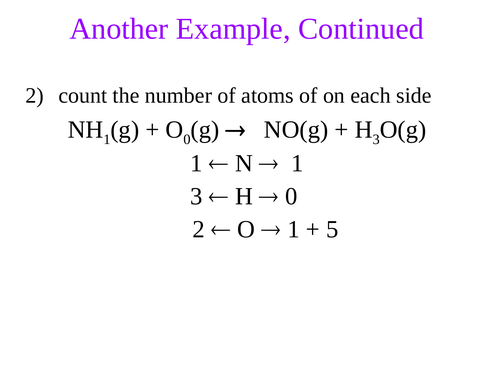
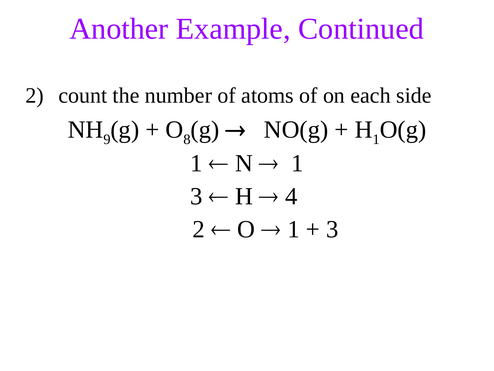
1 at (107, 139): 1 -> 9
O 0: 0 -> 8
H 3: 3 -> 1
0 at (291, 196): 0 -> 4
5 at (332, 229): 5 -> 3
